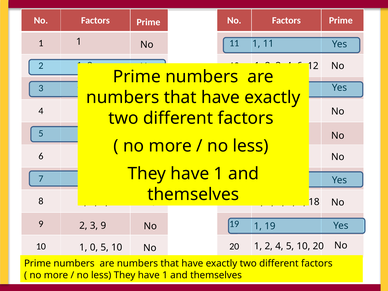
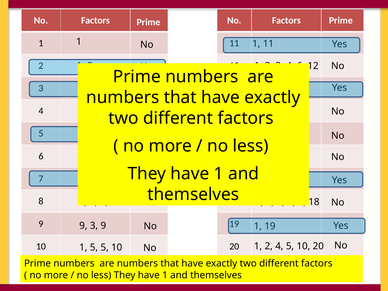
2 at (83, 226): 2 -> 9
0 at (94, 247): 0 -> 5
